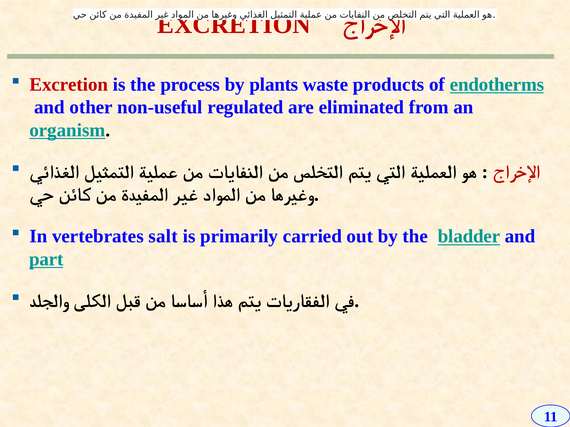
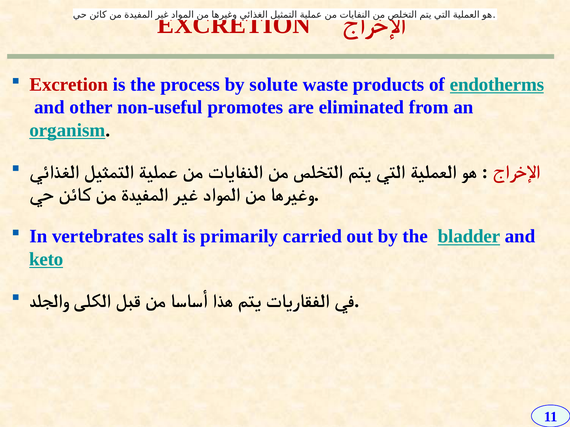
plants: plants -> solute
regulated: regulated -> promotes
part: part -> keto
